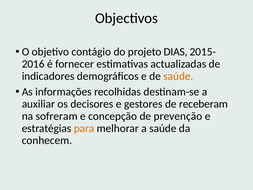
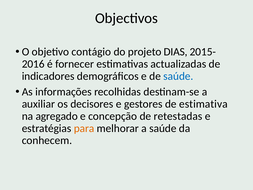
saúde at (178, 76) colour: orange -> blue
receberam: receberam -> estimativa
sofreram: sofreram -> agregado
prevenção: prevenção -> retestadas
